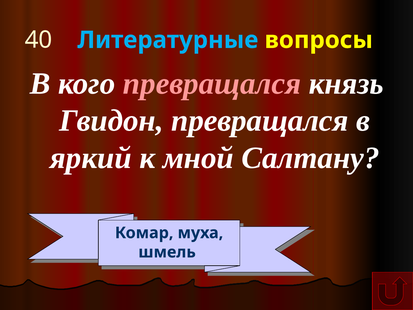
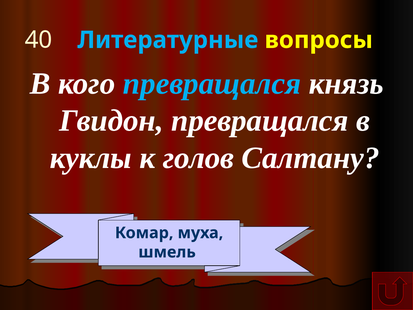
превращался at (212, 83) colour: pink -> light blue
яркий: яркий -> куклы
мной: мной -> голов
